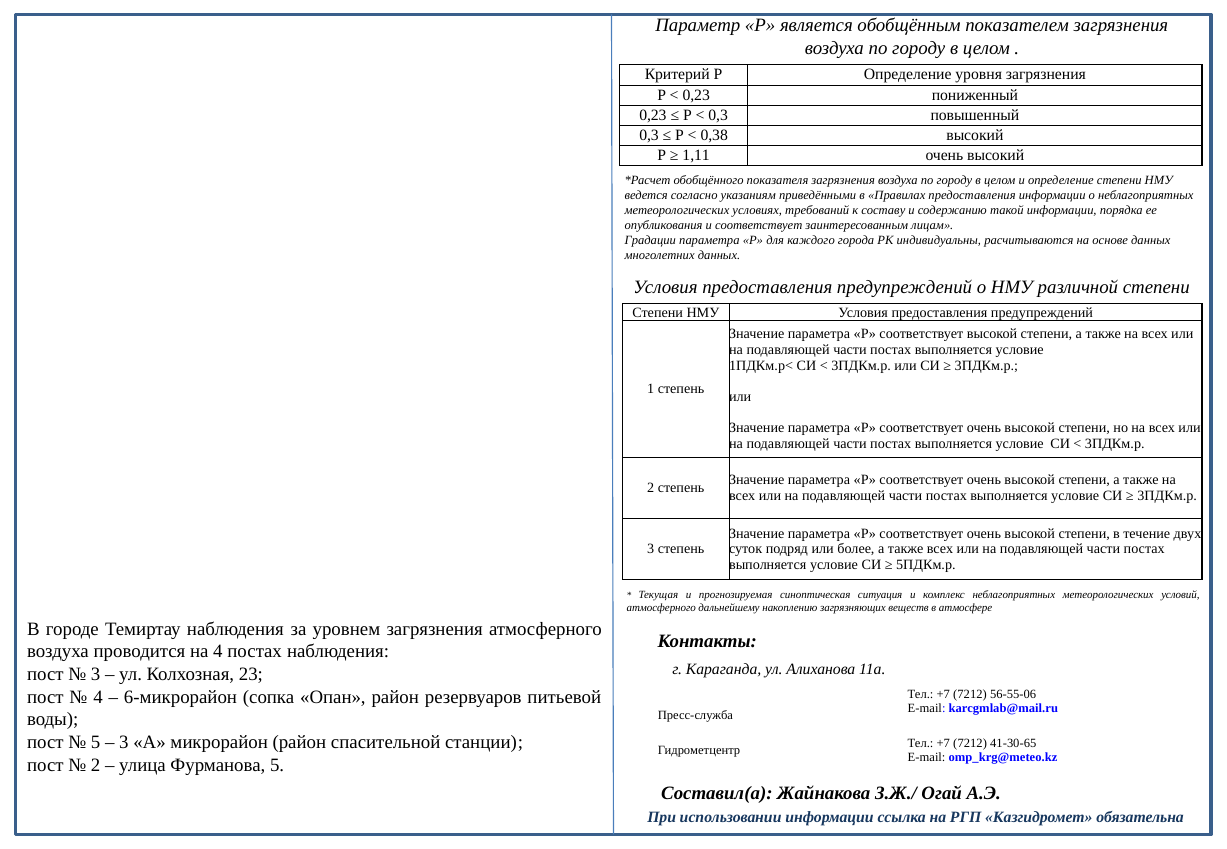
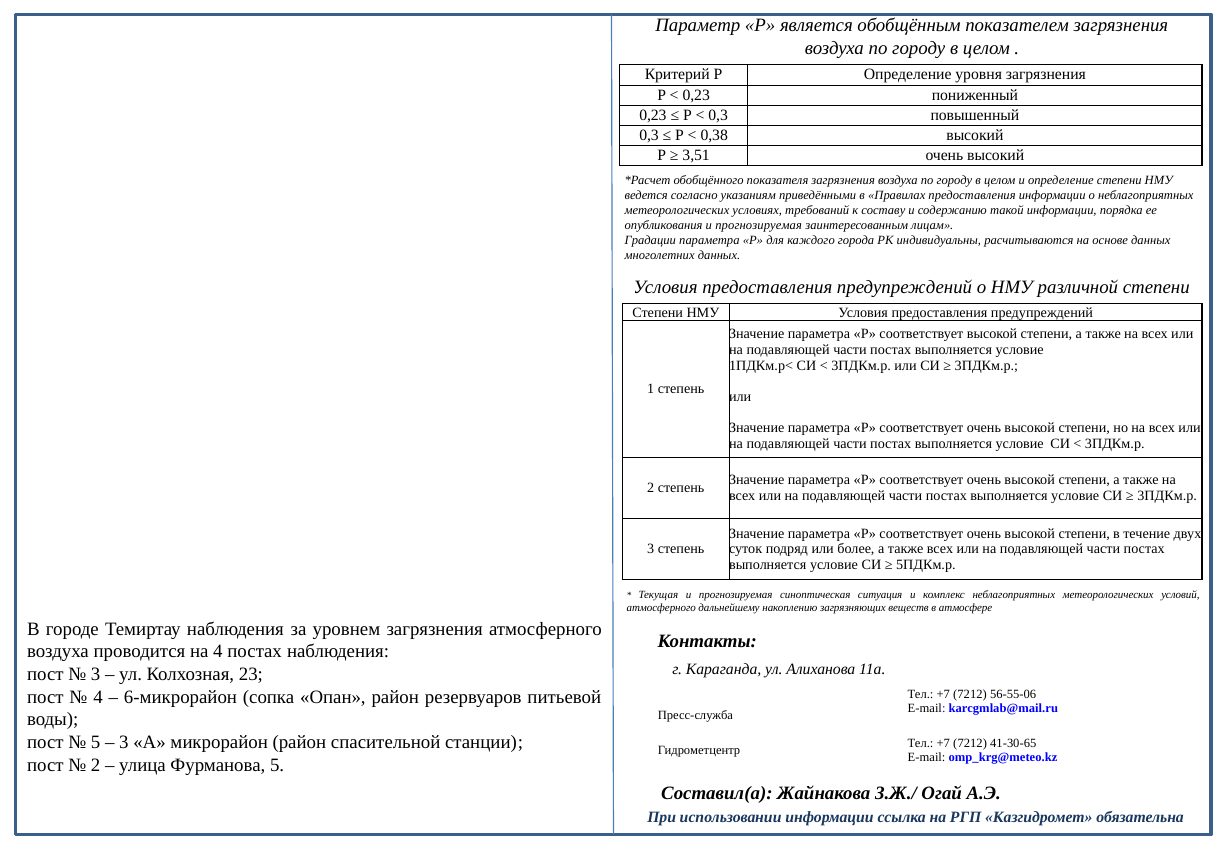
1,11: 1,11 -> 3,51
опубликования и соответствует: соответствует -> прогнозируемая
